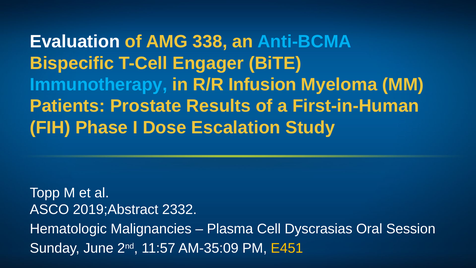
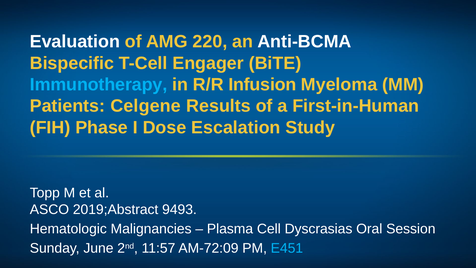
338: 338 -> 220
Anti-BCMA colour: light blue -> white
Prostate: Prostate -> Celgene
2332: 2332 -> 9493
AM-35:09: AM-35:09 -> AM-72:09
E451 colour: yellow -> light blue
